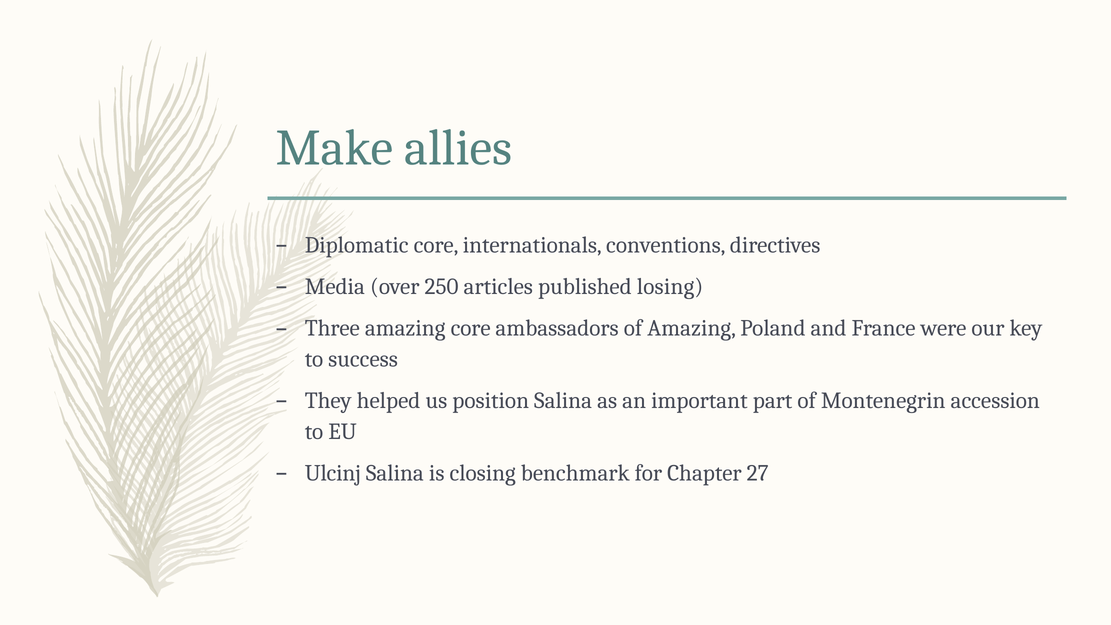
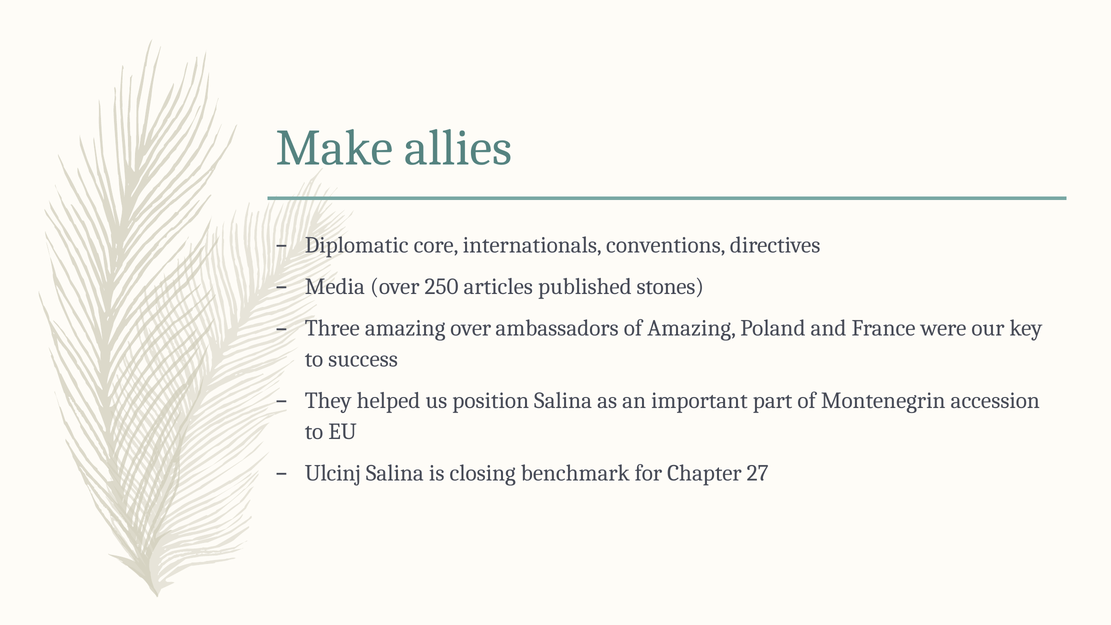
losing: losing -> stones
amazing core: core -> over
